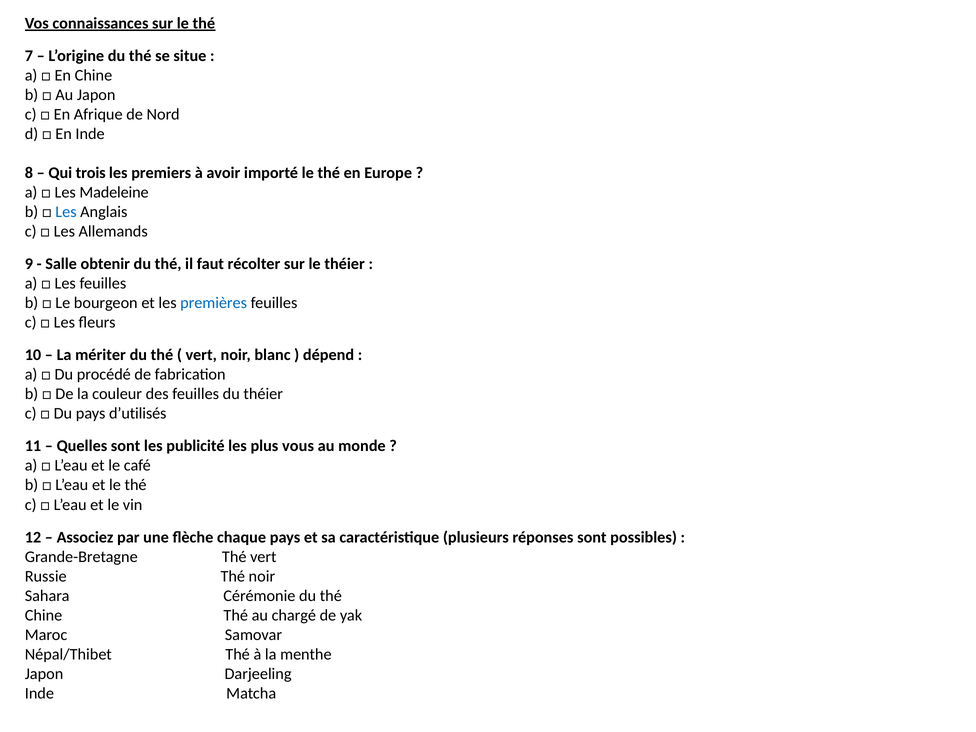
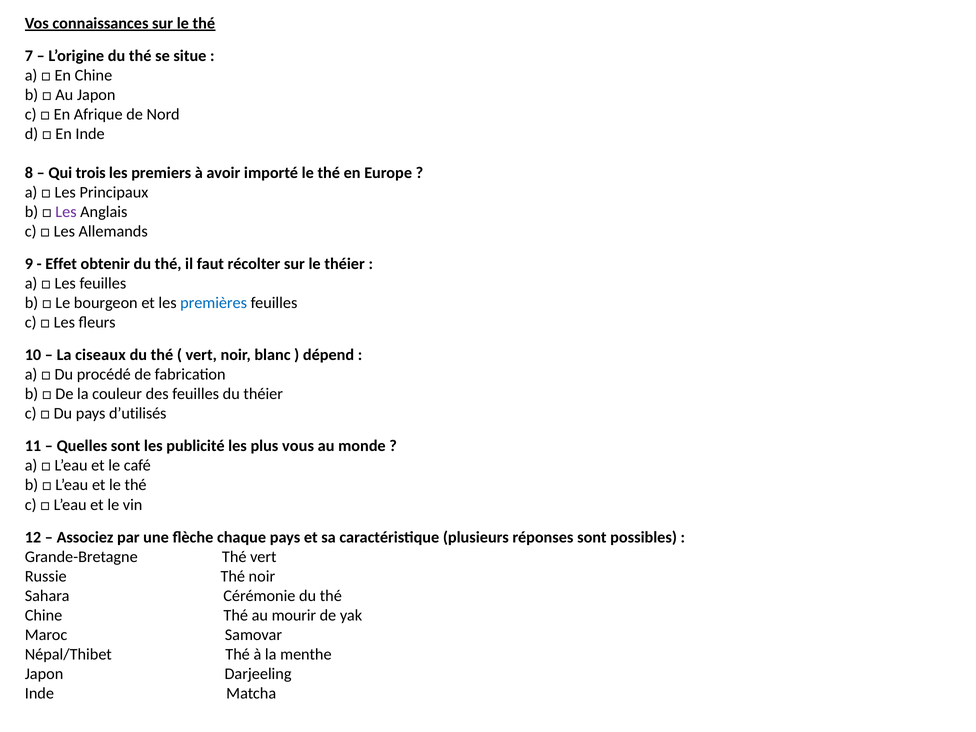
Madeleine: Madeleine -> Principaux
Les at (66, 212) colour: blue -> purple
Salle: Salle -> Effet
mériter: mériter -> ciseaux
chargé: chargé -> mourir
